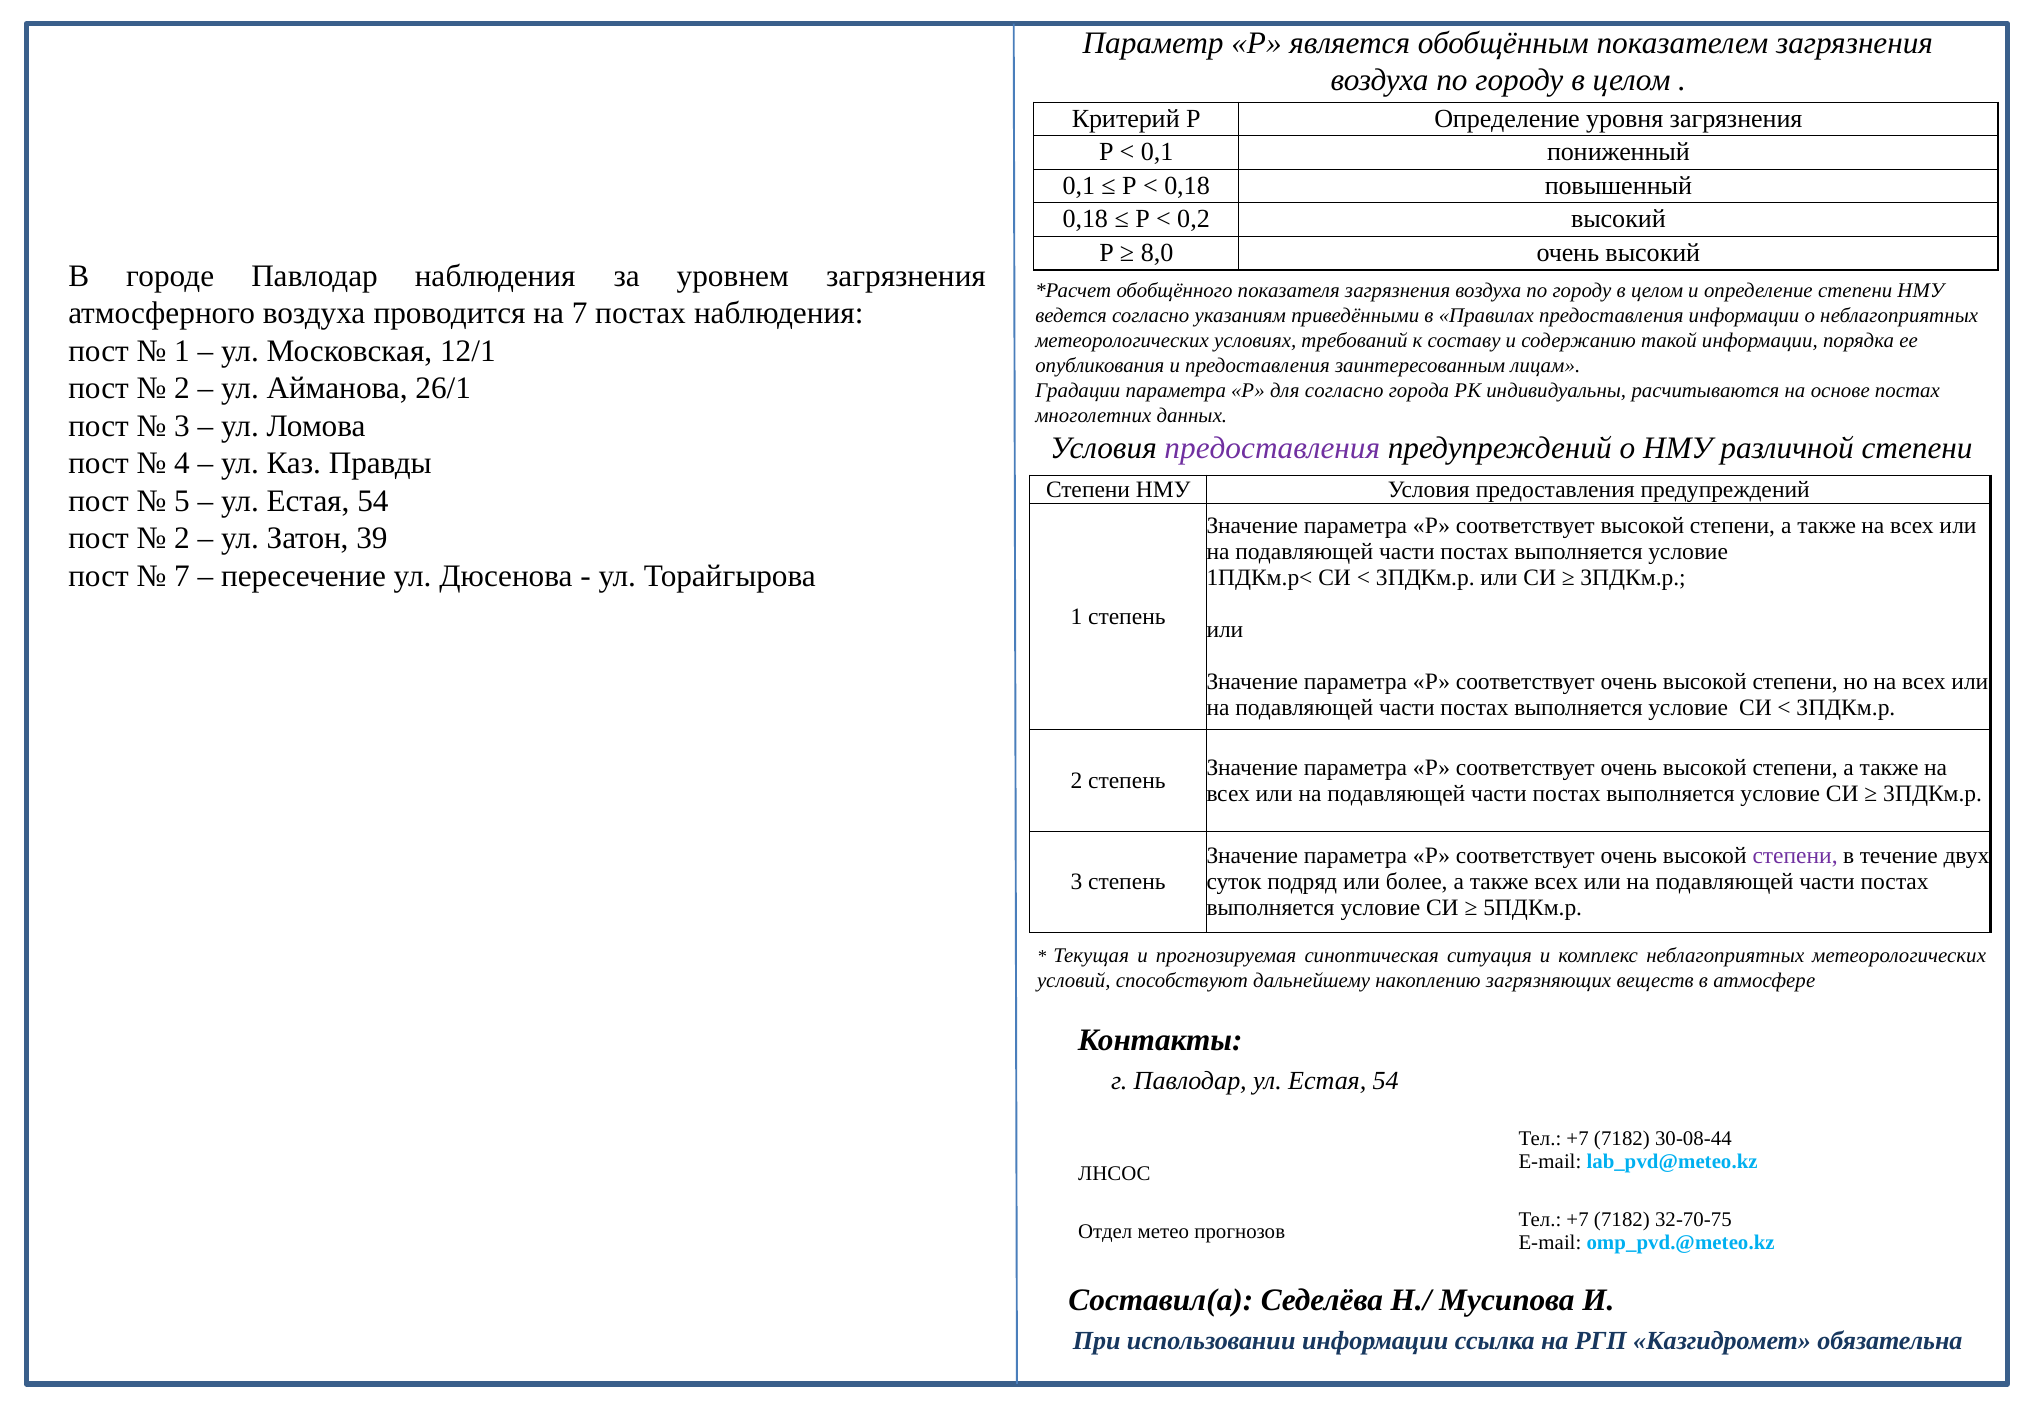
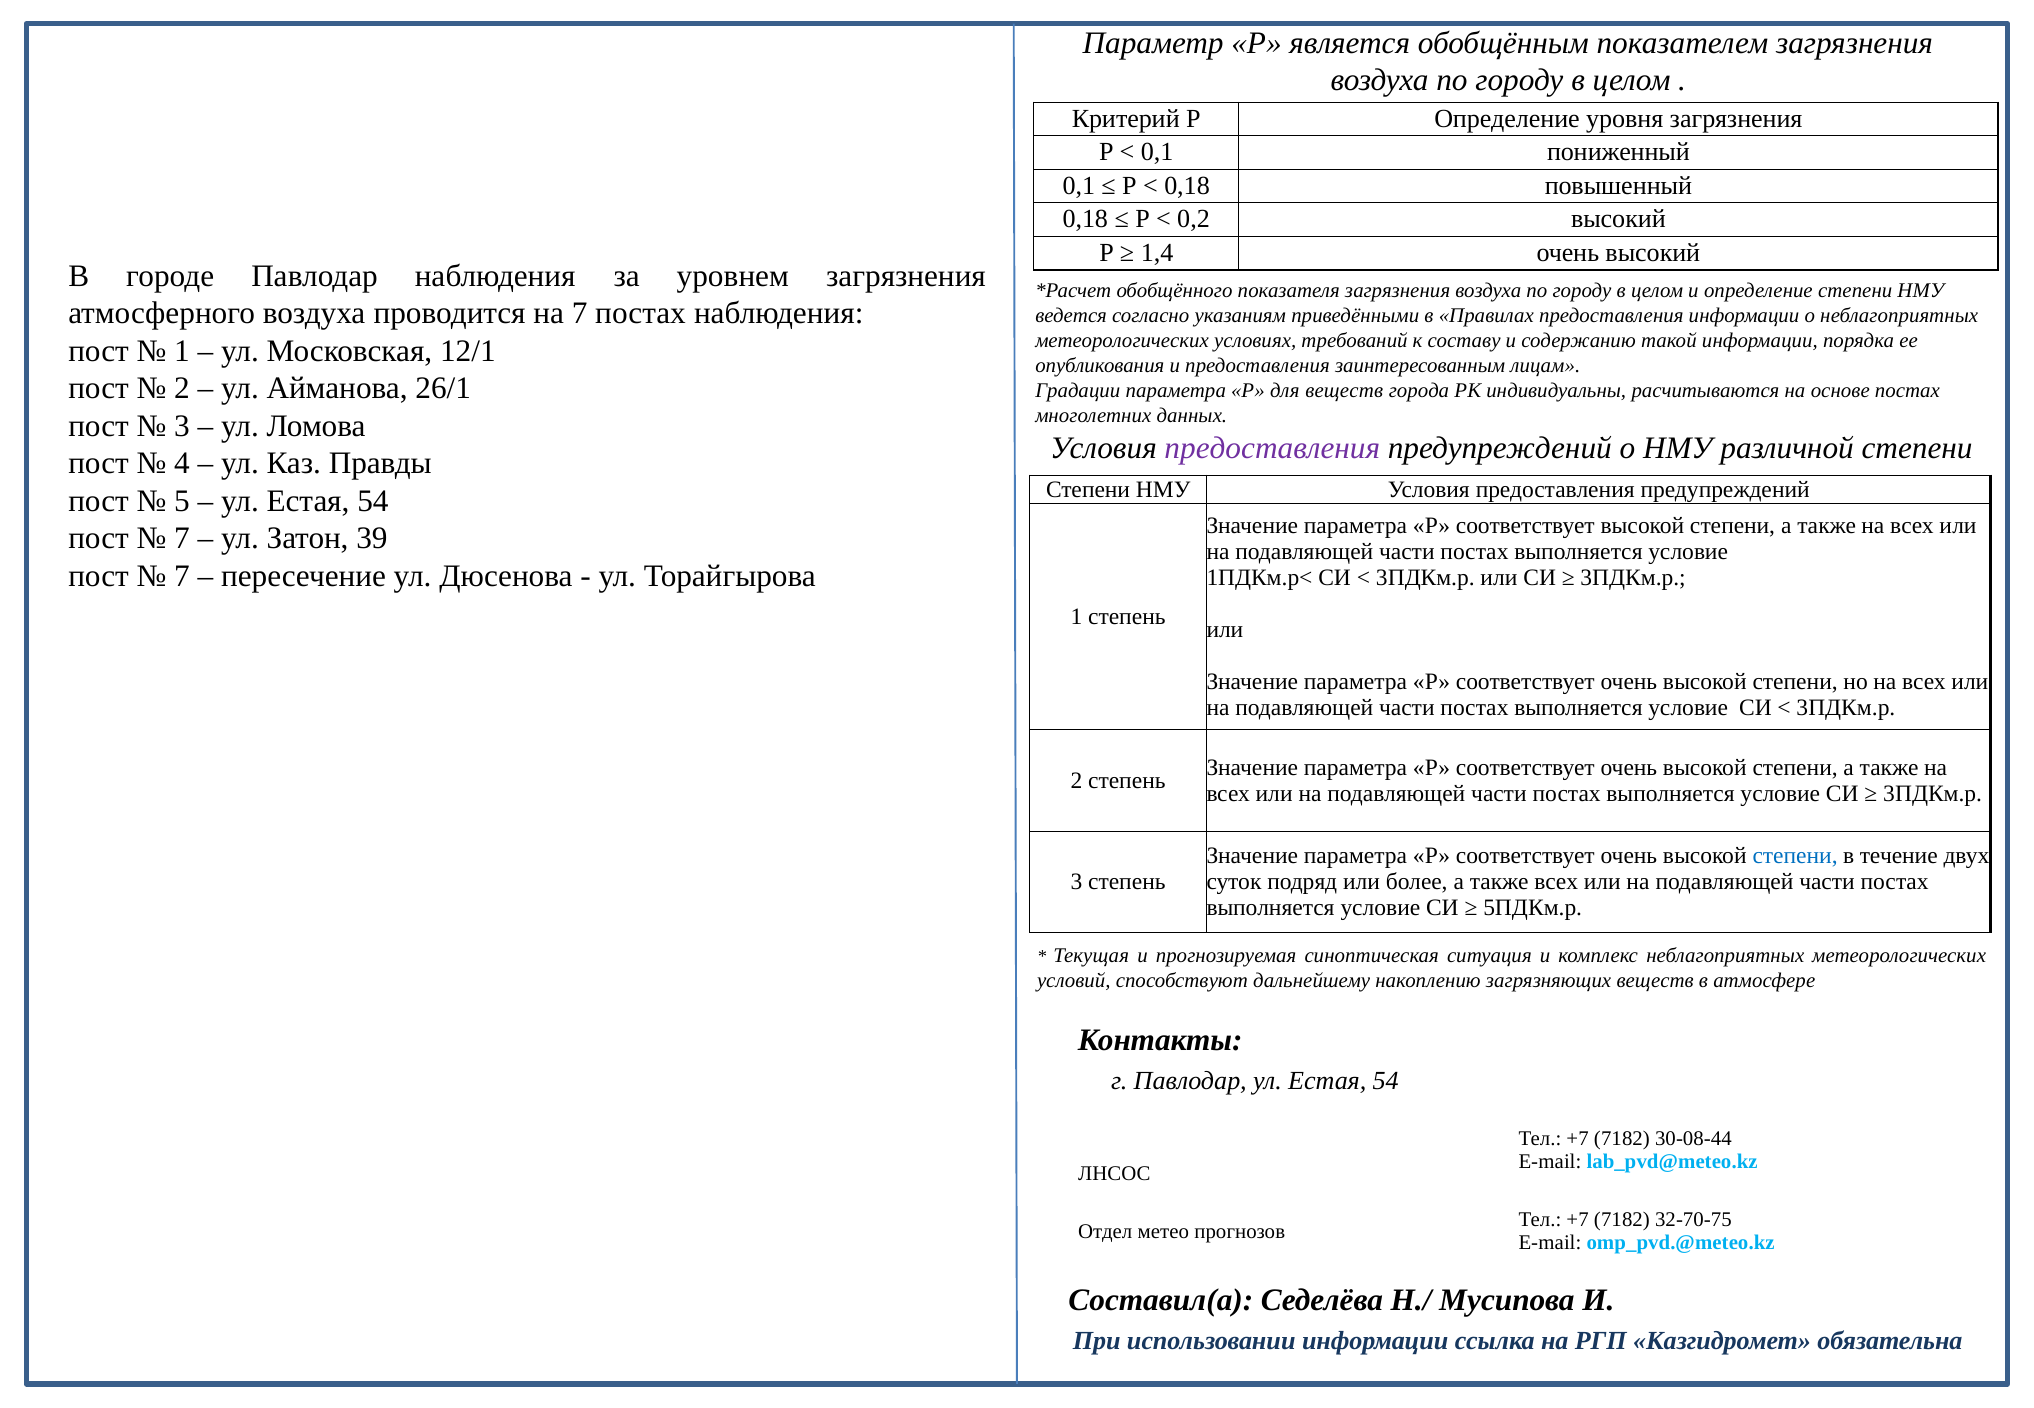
8,0: 8,0 -> 1,4
для согласно: согласно -> веществ
2 at (182, 539): 2 -> 7
степени at (1795, 856) colour: purple -> blue
